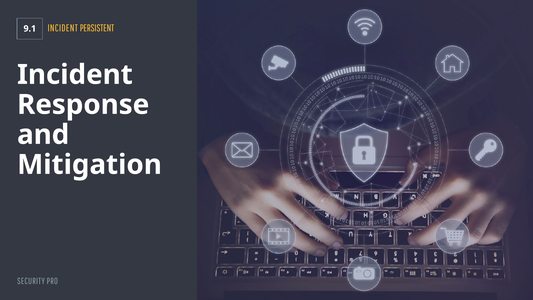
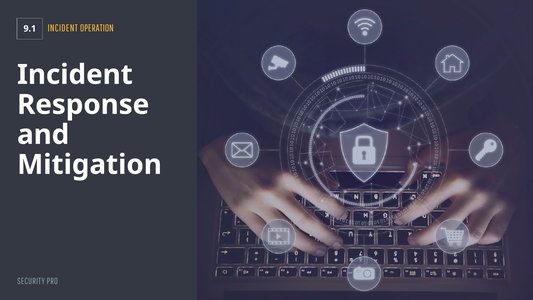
PERSISTENT: PERSISTENT -> OPERATION
